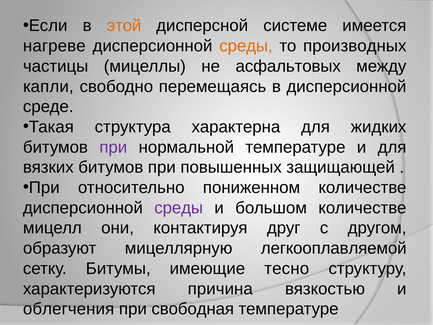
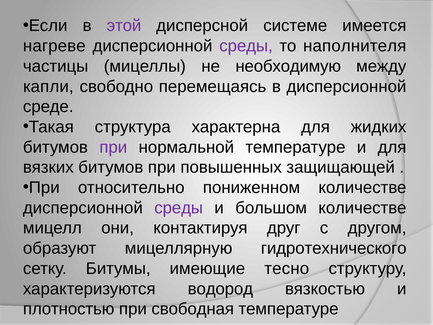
этой colour: orange -> purple
среды at (246, 46) colour: orange -> purple
производных: производных -> наполнителя
асфальтовых: асфальтовых -> необходимую
легкооплавляемой: легкооплавляемой -> гидротехнического
причина: причина -> водород
облегчения: облегчения -> плотностью
